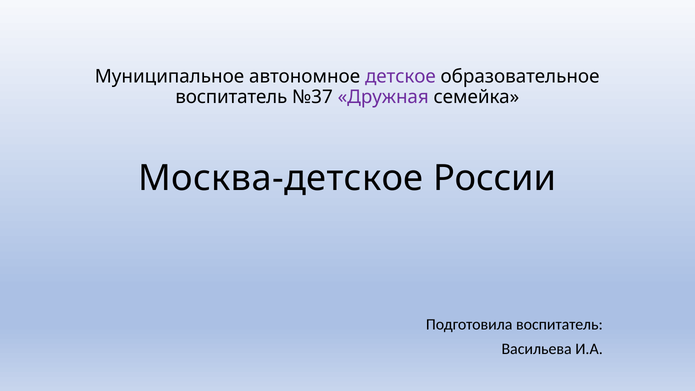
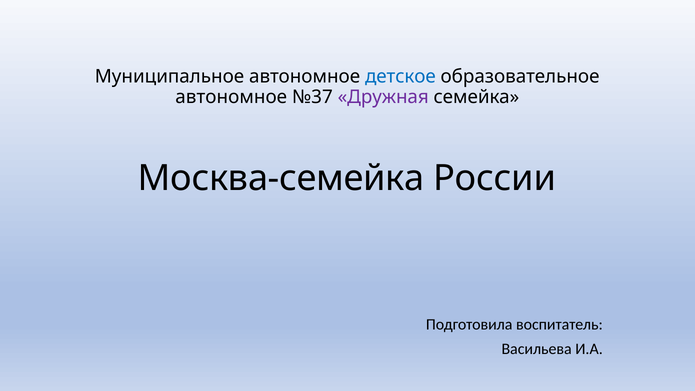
детское colour: purple -> blue
воспитатель at (231, 97): воспитатель -> автономное
Москва-детское: Москва-детское -> Москва-семейка
